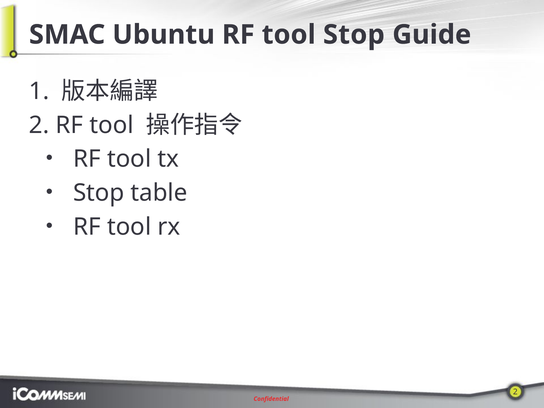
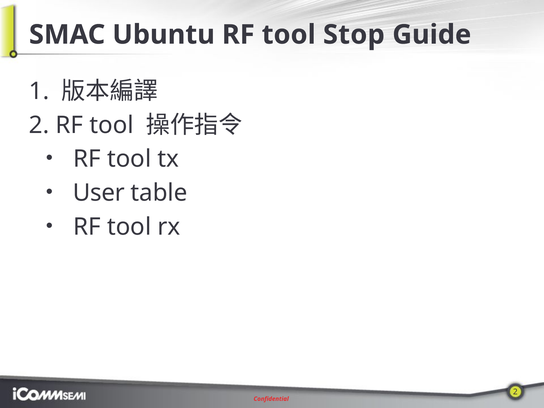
Stop at (99, 193): Stop -> User
